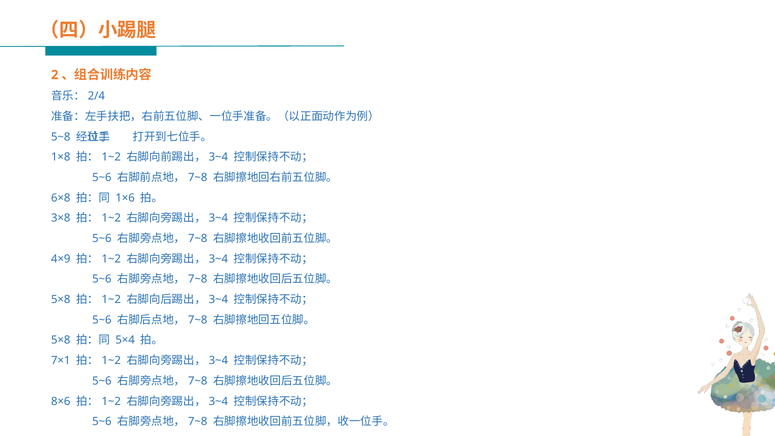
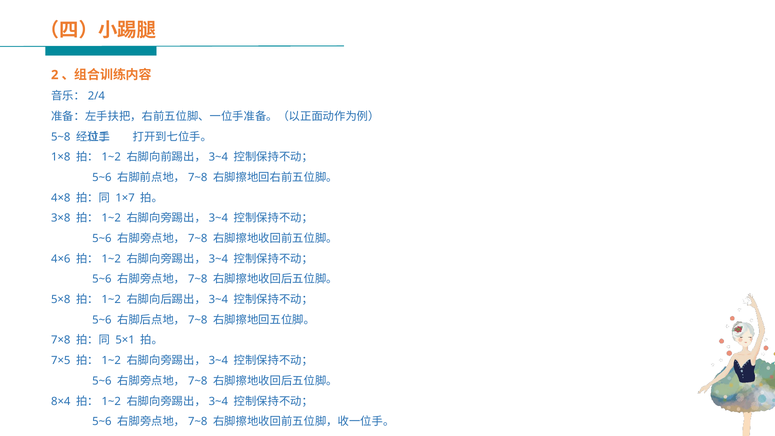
6×8: 6×8 -> 4×8
1×6: 1×6 -> 1×7
4×9: 4×9 -> 4×6
5×8 at (61, 340): 5×8 -> 7×8
5×4: 5×4 -> 5×1
7×1: 7×1 -> 7×5
8×6: 8×6 -> 8×4
